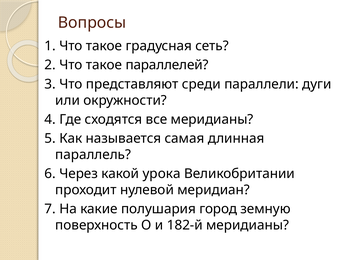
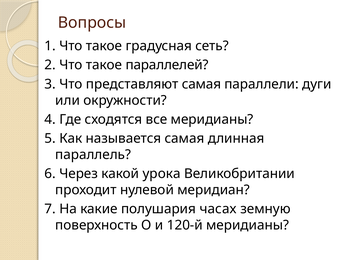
представляют среди: среди -> самая
город: город -> часах
182-й: 182-й -> 120-й
